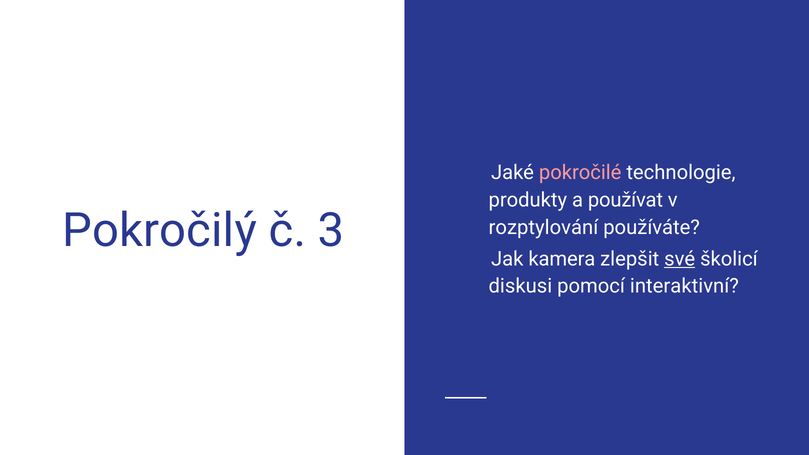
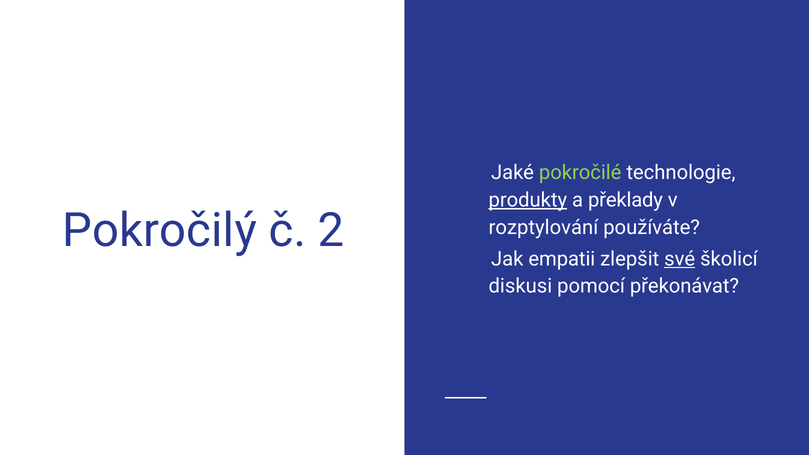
pokročilé colour: pink -> light green
produkty underline: none -> present
používat: používat -> překlady
3: 3 -> 2
kamera: kamera -> empatii
interaktivní: interaktivní -> překonávat
